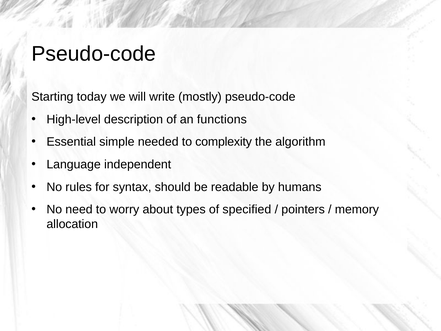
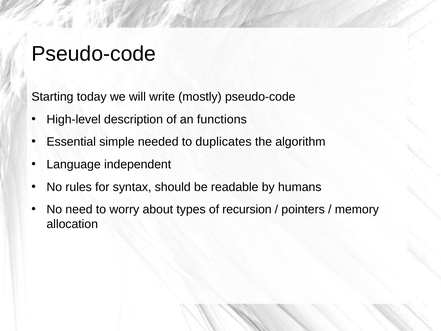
complexity: complexity -> duplicates
specified: specified -> recursion
